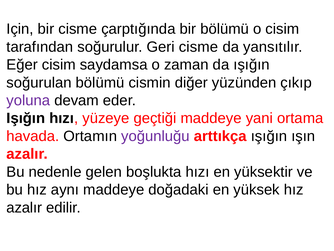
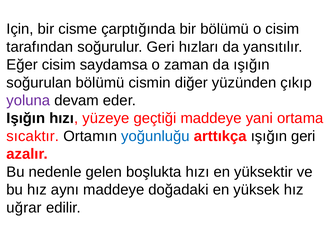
Geri cisme: cisme -> hızları
havada: havada -> sıcaktır
yoğunluğu colour: purple -> blue
ışığın ışın: ışın -> geri
azalır at (24, 207): azalır -> uğrar
